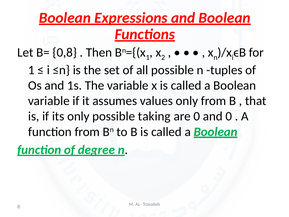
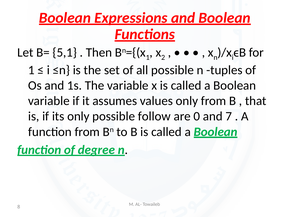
0,8: 0,8 -> 5,1
taking: taking -> follow
and 0: 0 -> 7
